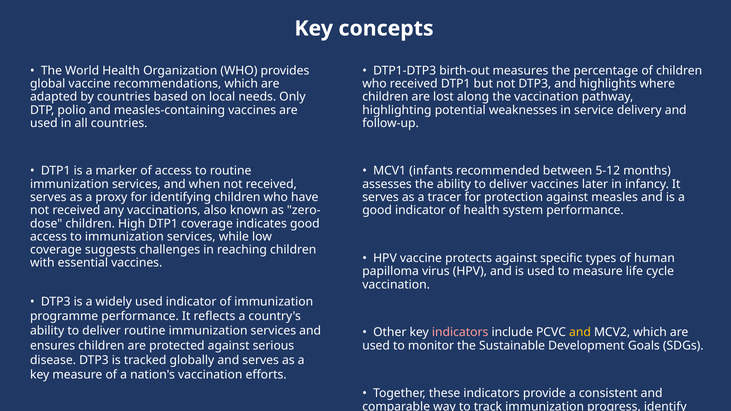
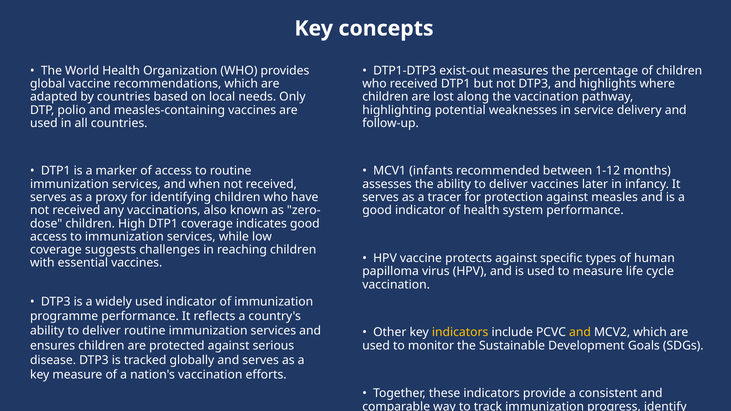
birth-out: birth-out -> exist-out
5-12: 5-12 -> 1-12
indicators at (460, 333) colour: pink -> yellow
